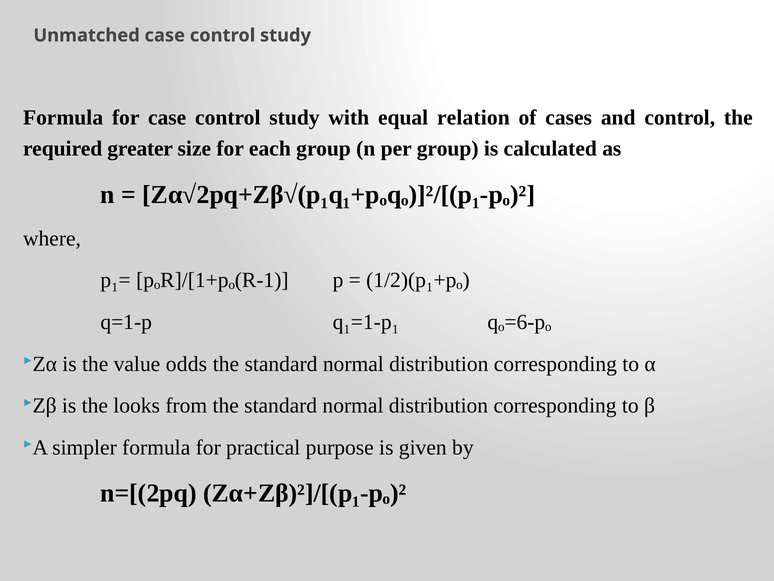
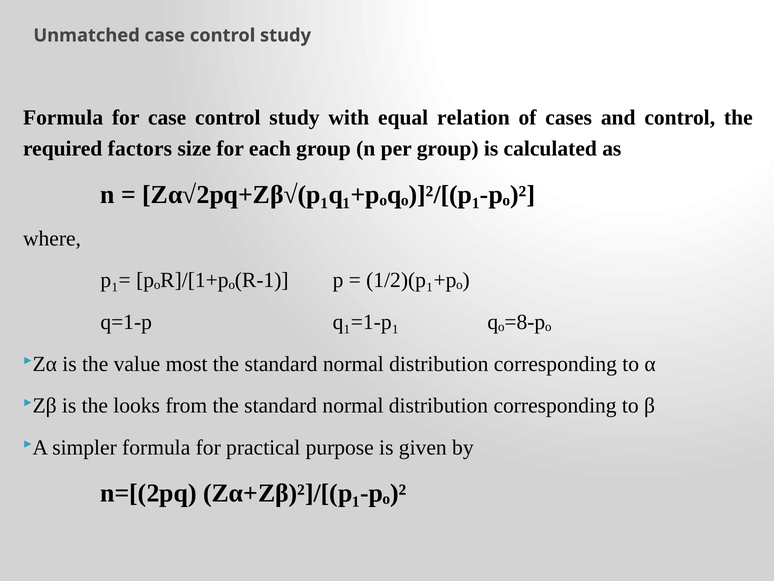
greater: greater -> factors
qₒ=6-pₒ: qₒ=6-pₒ -> qₒ=8-pₒ
odds: odds -> most
